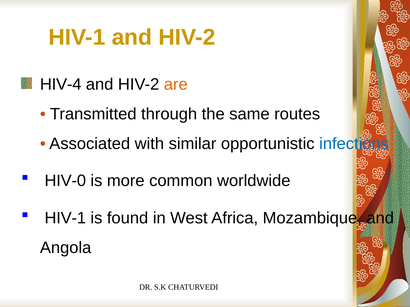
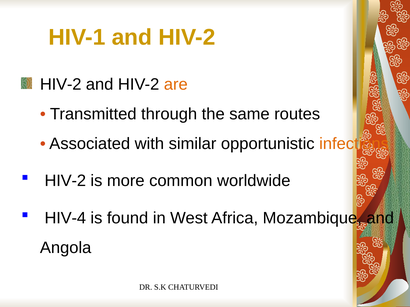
HIV-4 at (61, 85): HIV-4 -> HIV-2
infections colour: blue -> orange
HIV-0 at (65, 181): HIV-0 -> HIV-2
HIV-1 at (65, 218): HIV-1 -> HIV-4
